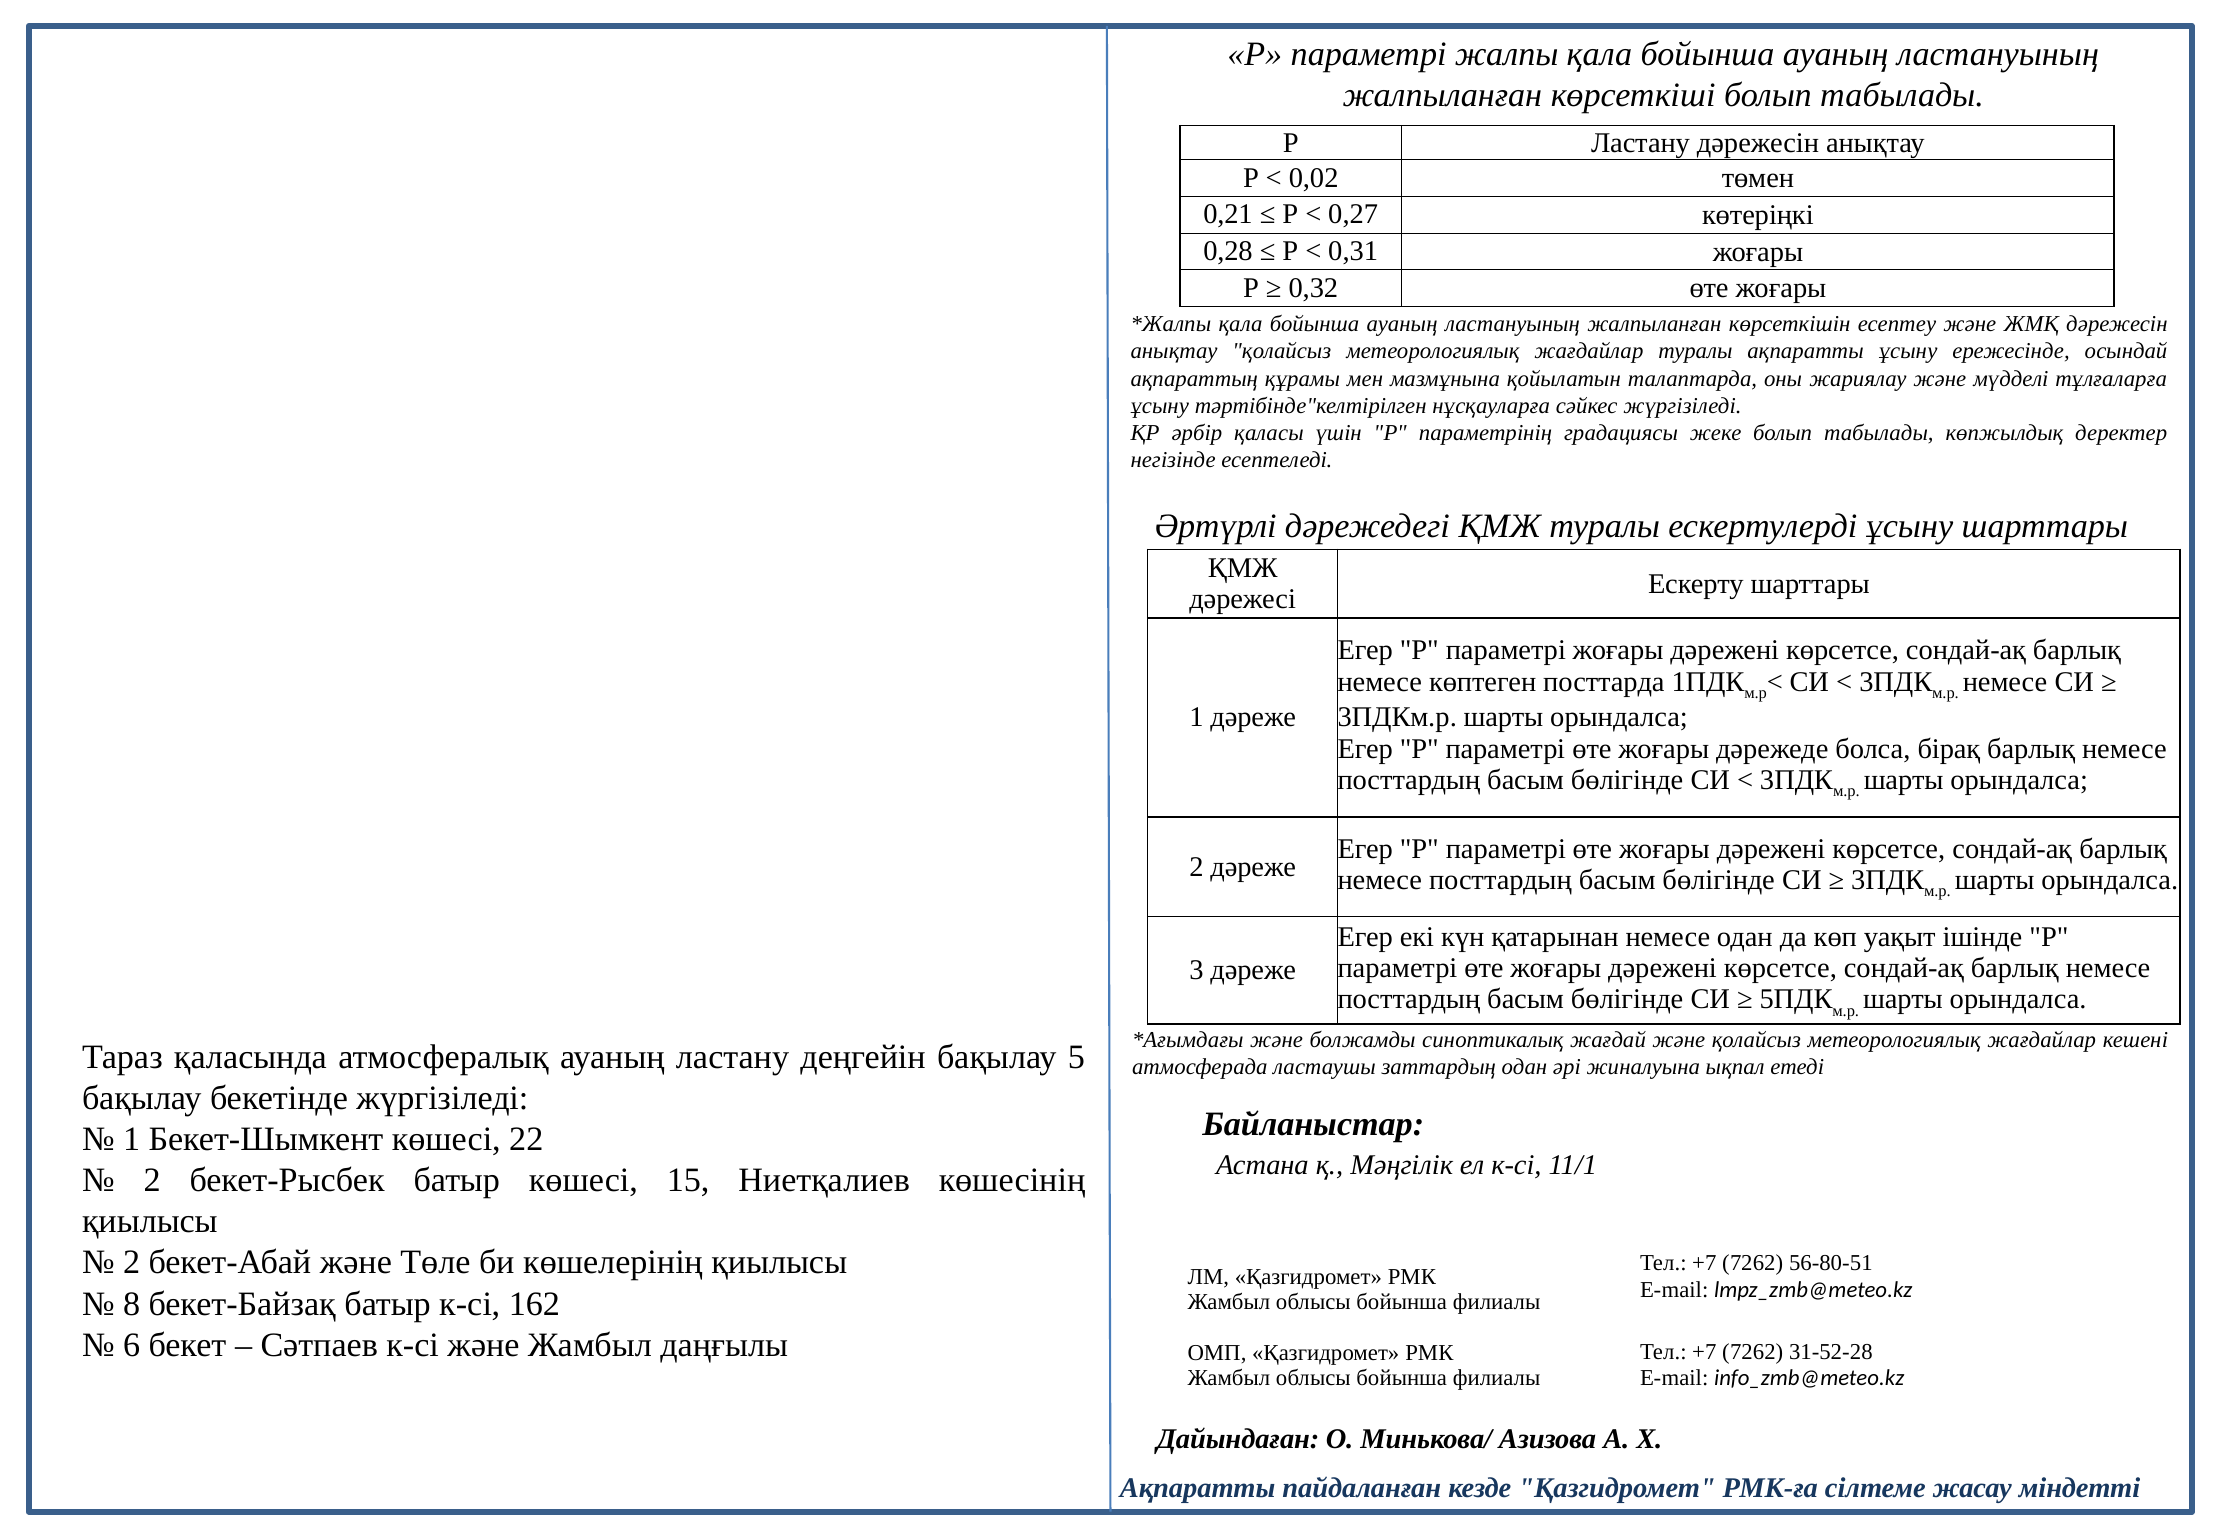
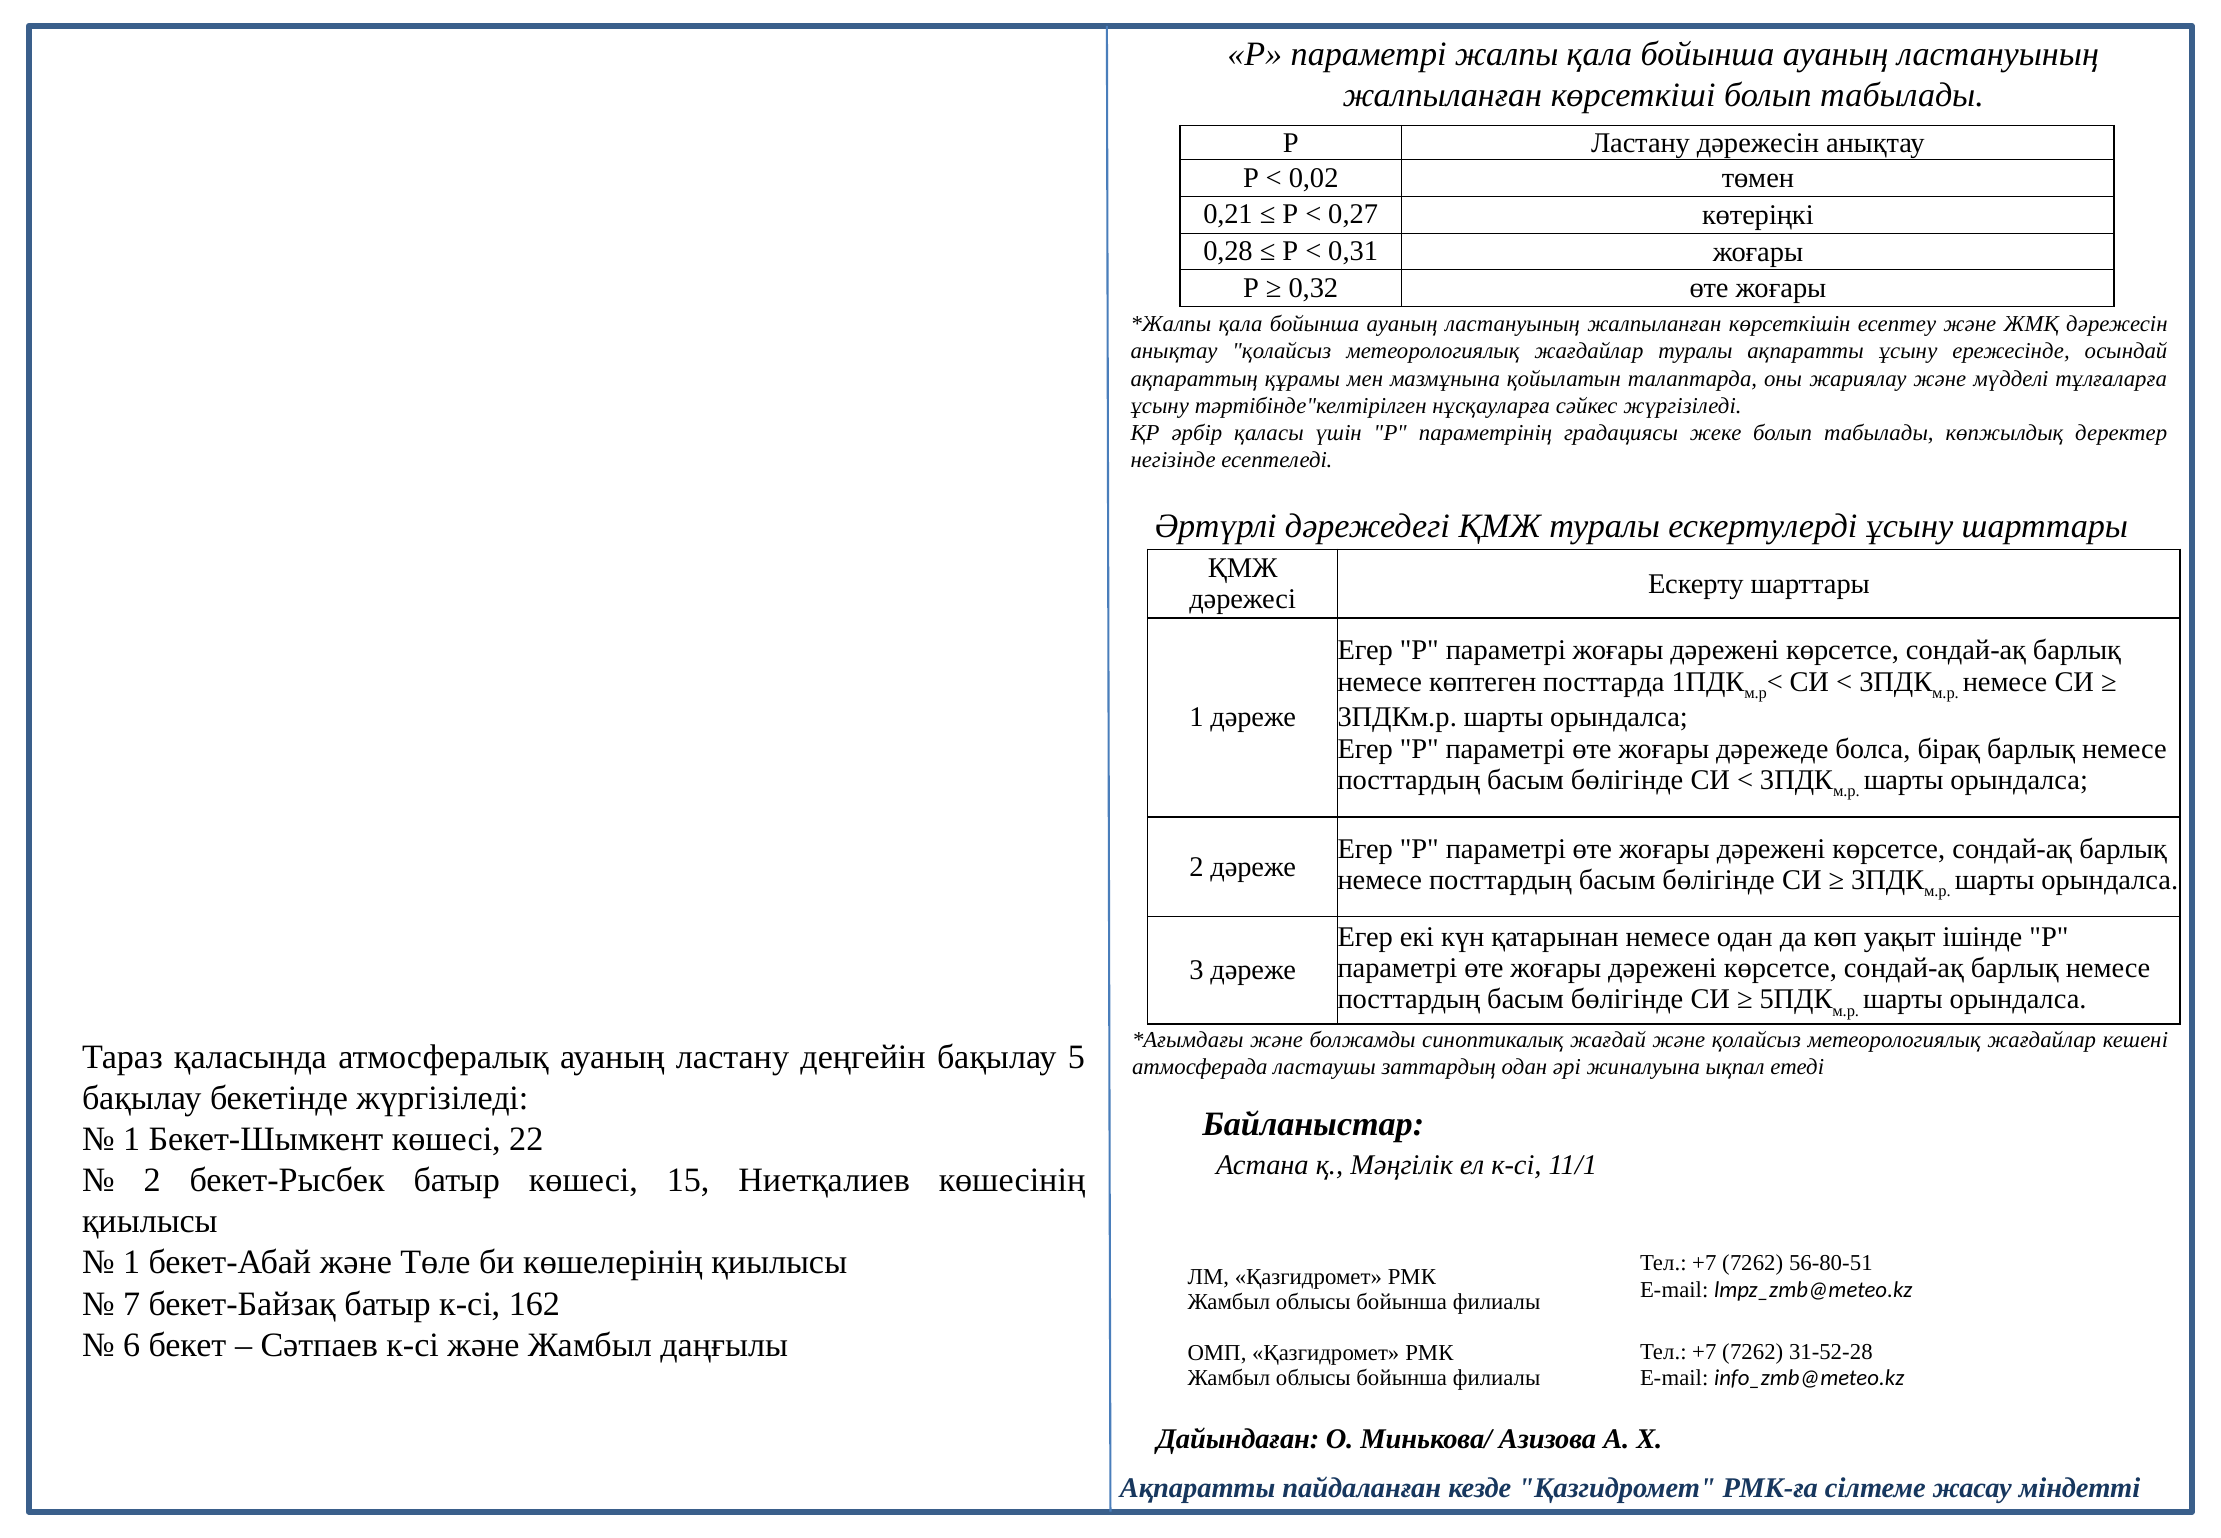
2 at (132, 1262): 2 -> 1
8: 8 -> 7
